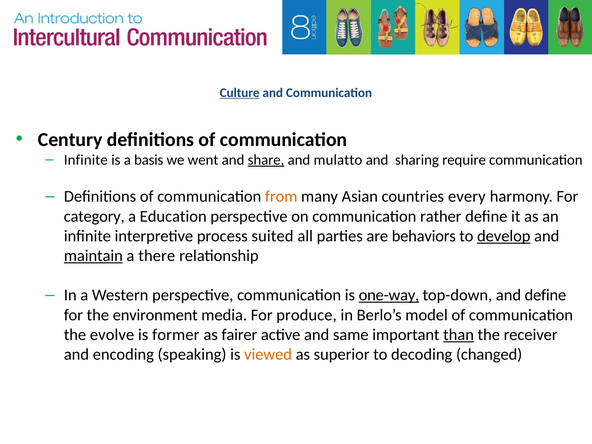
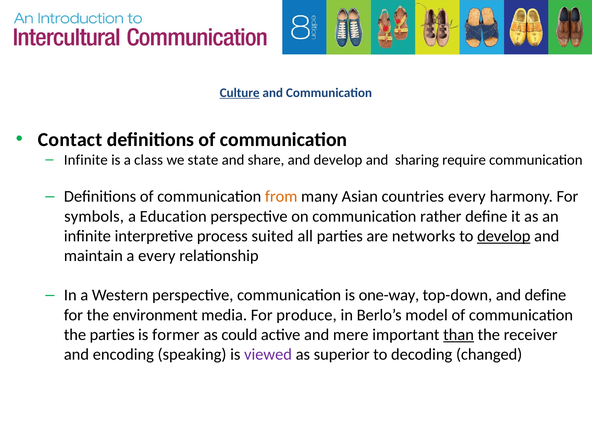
Century: Century -> Contact
basis: basis -> class
went: went -> state
share underline: present -> none
and mulatto: mulatto -> develop
category: category -> symbols
behaviors: behaviors -> networks
maintain underline: present -> none
a there: there -> every
one-way underline: present -> none
the evolve: evolve -> parties
fairer: fairer -> could
same: same -> mere
viewed colour: orange -> purple
